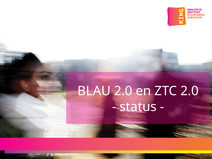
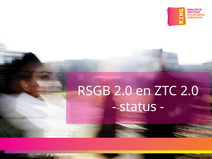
BLAU: BLAU -> RSGB
